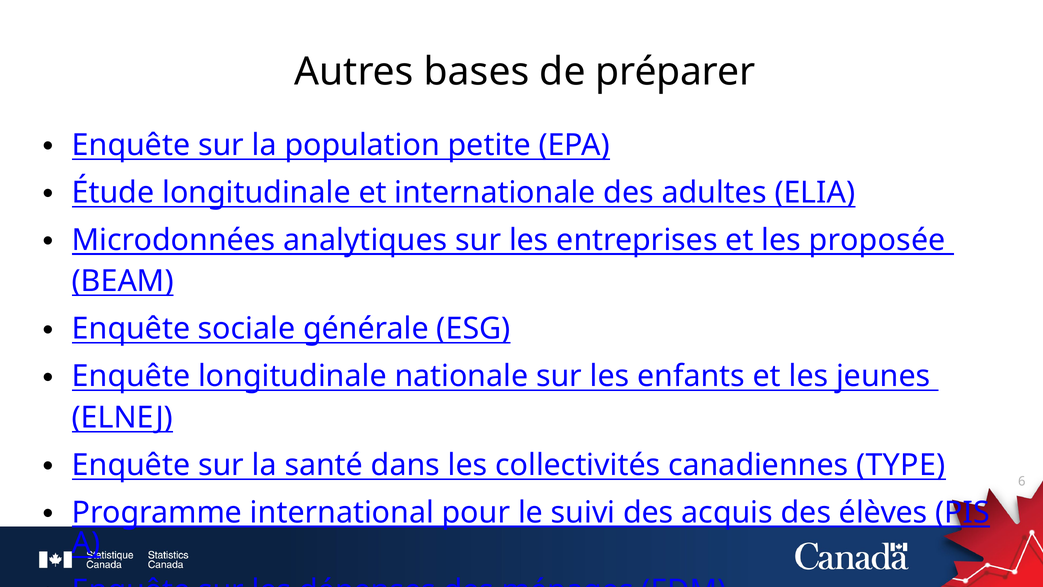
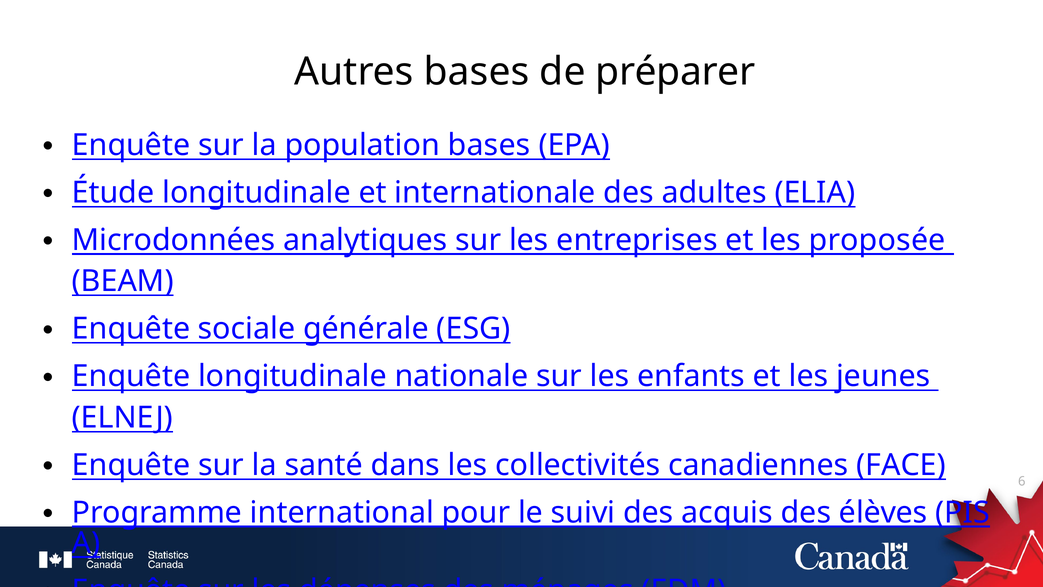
population petite: petite -> bases
TYPE: TYPE -> FACE
